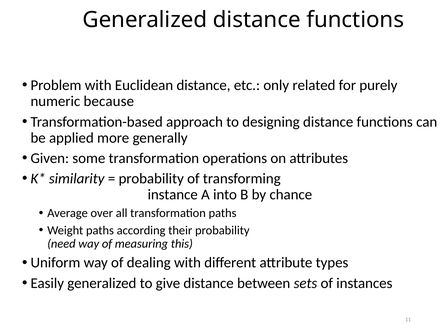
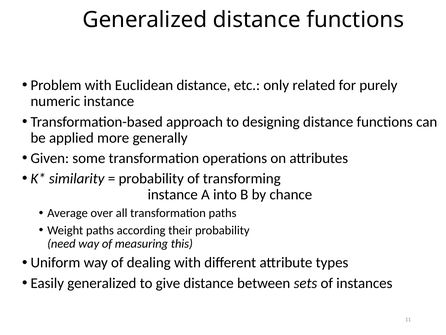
numeric because: because -> instance
